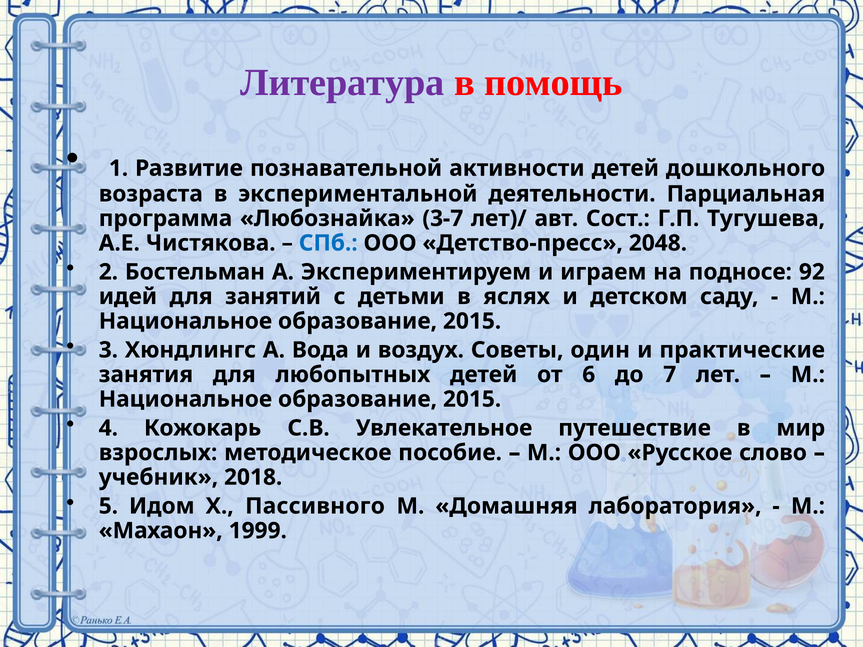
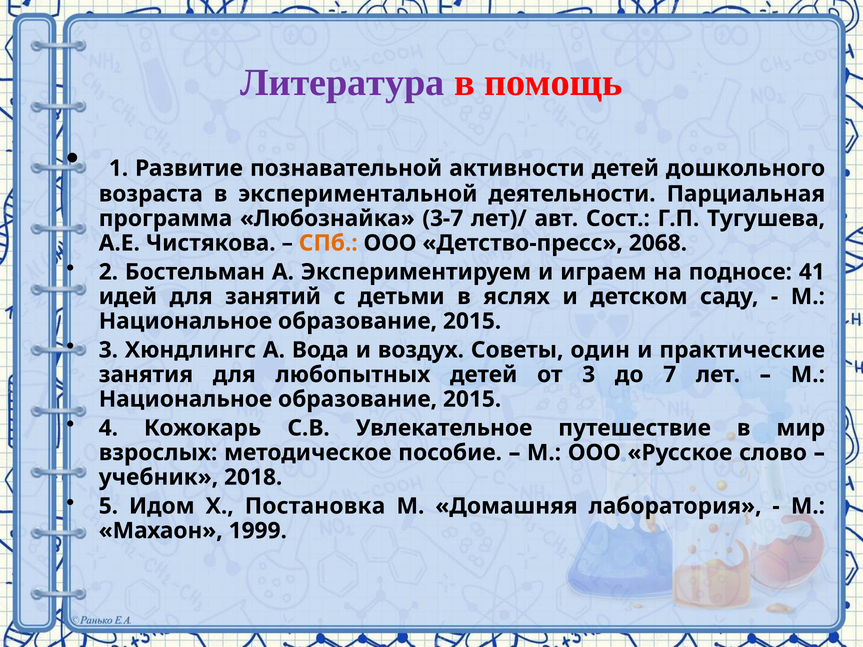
СПб colour: blue -> orange
2048: 2048 -> 2068
92: 92 -> 41
от 6: 6 -> 3
Пассивного: Пассивного -> Постановка
